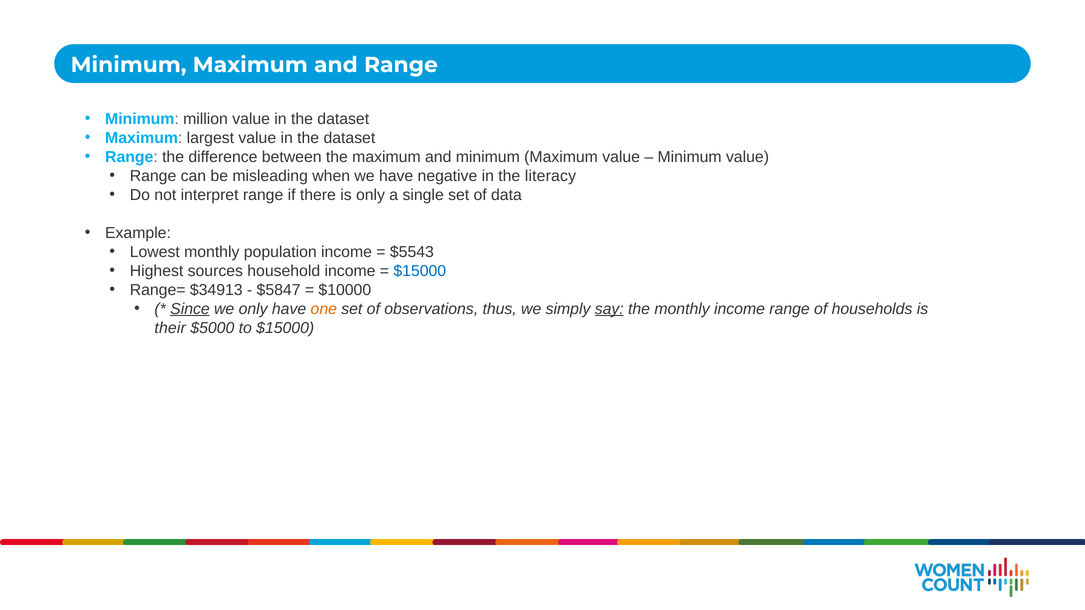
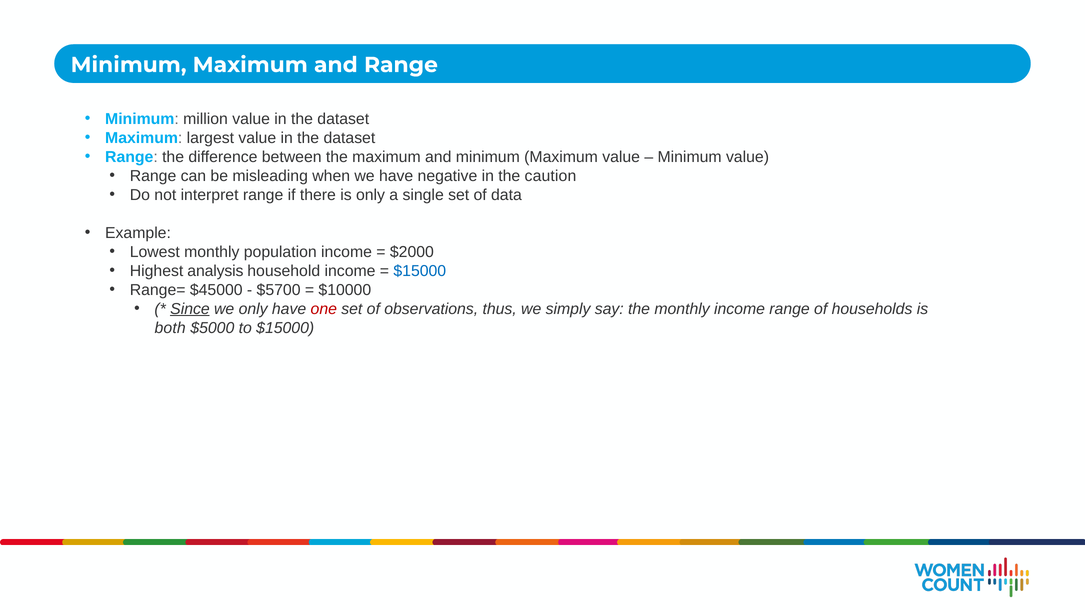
literacy: literacy -> caution
$5543: $5543 -> $2000
sources: sources -> analysis
$34913: $34913 -> $45000
$5847: $5847 -> $5700
one colour: orange -> red
say underline: present -> none
their: their -> both
